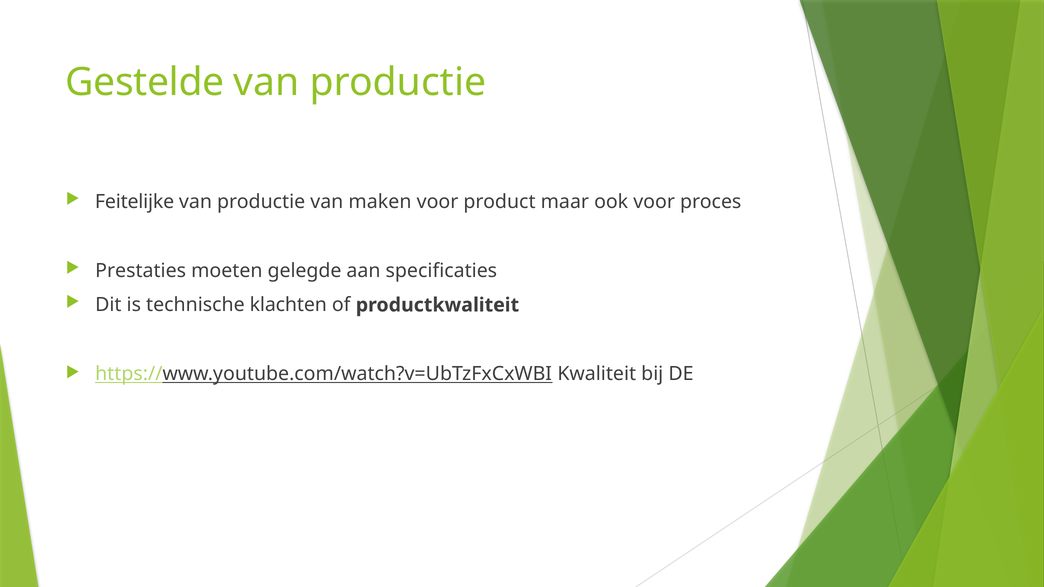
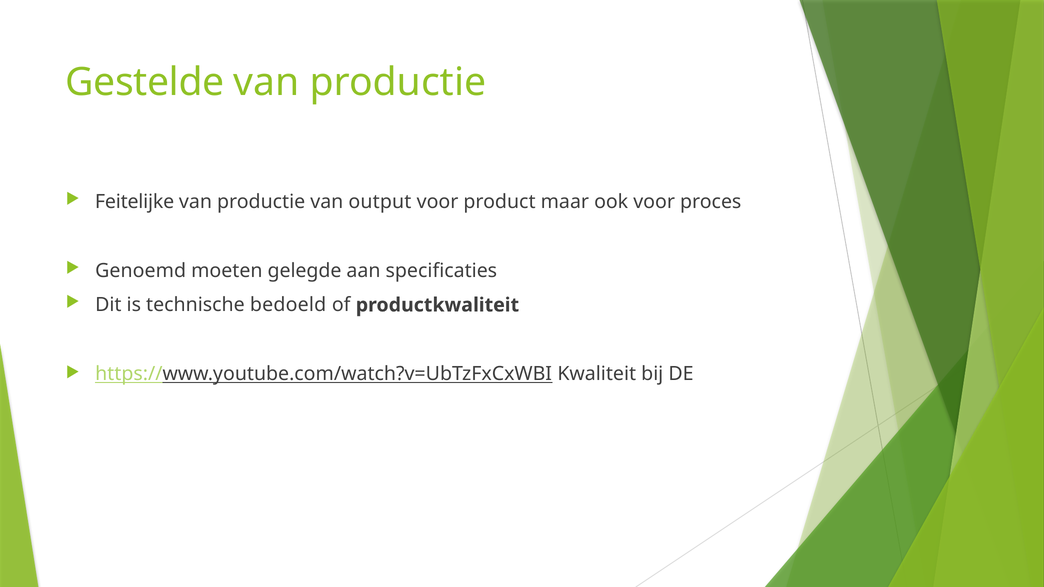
maken: maken -> output
Prestaties: Prestaties -> Genoemd
klachten: klachten -> bedoeld
